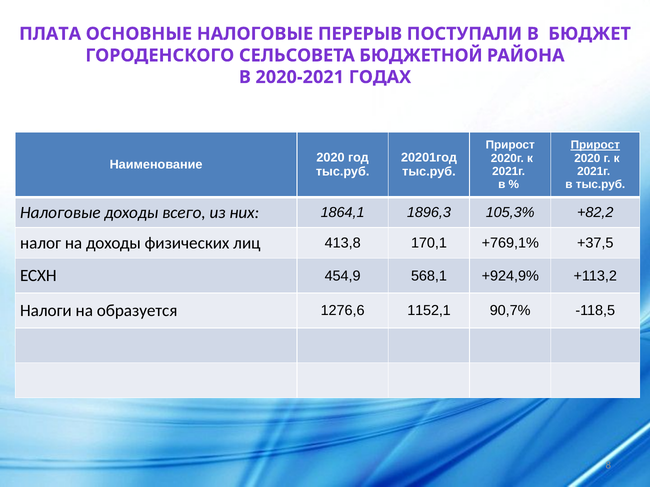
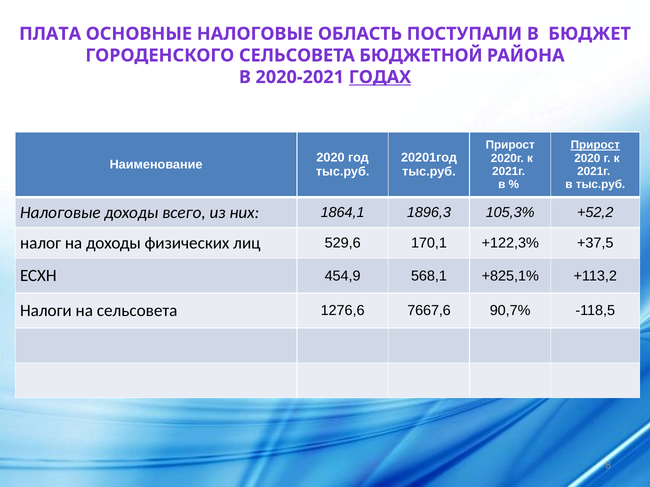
ПЕРЕРЫВ: ПЕРЕРЫВ -> ОБЛАСТЬ
ГОДАХ underline: none -> present
+82,2: +82,2 -> +52,2
413,8: 413,8 -> 529,6
+769,1%: +769,1% -> +122,3%
+924,9%: +924,9% -> +825,1%
на образуется: образуется -> сельсовета
1152,1: 1152,1 -> 7667,6
